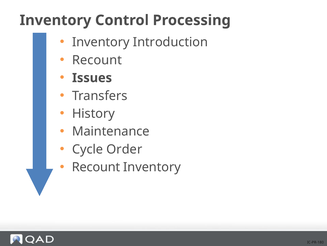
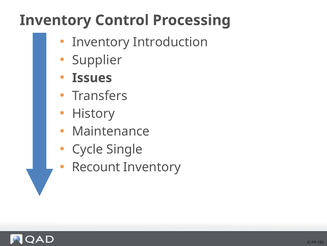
Recount at (97, 60): Recount -> Supplier
Order: Order -> Single
